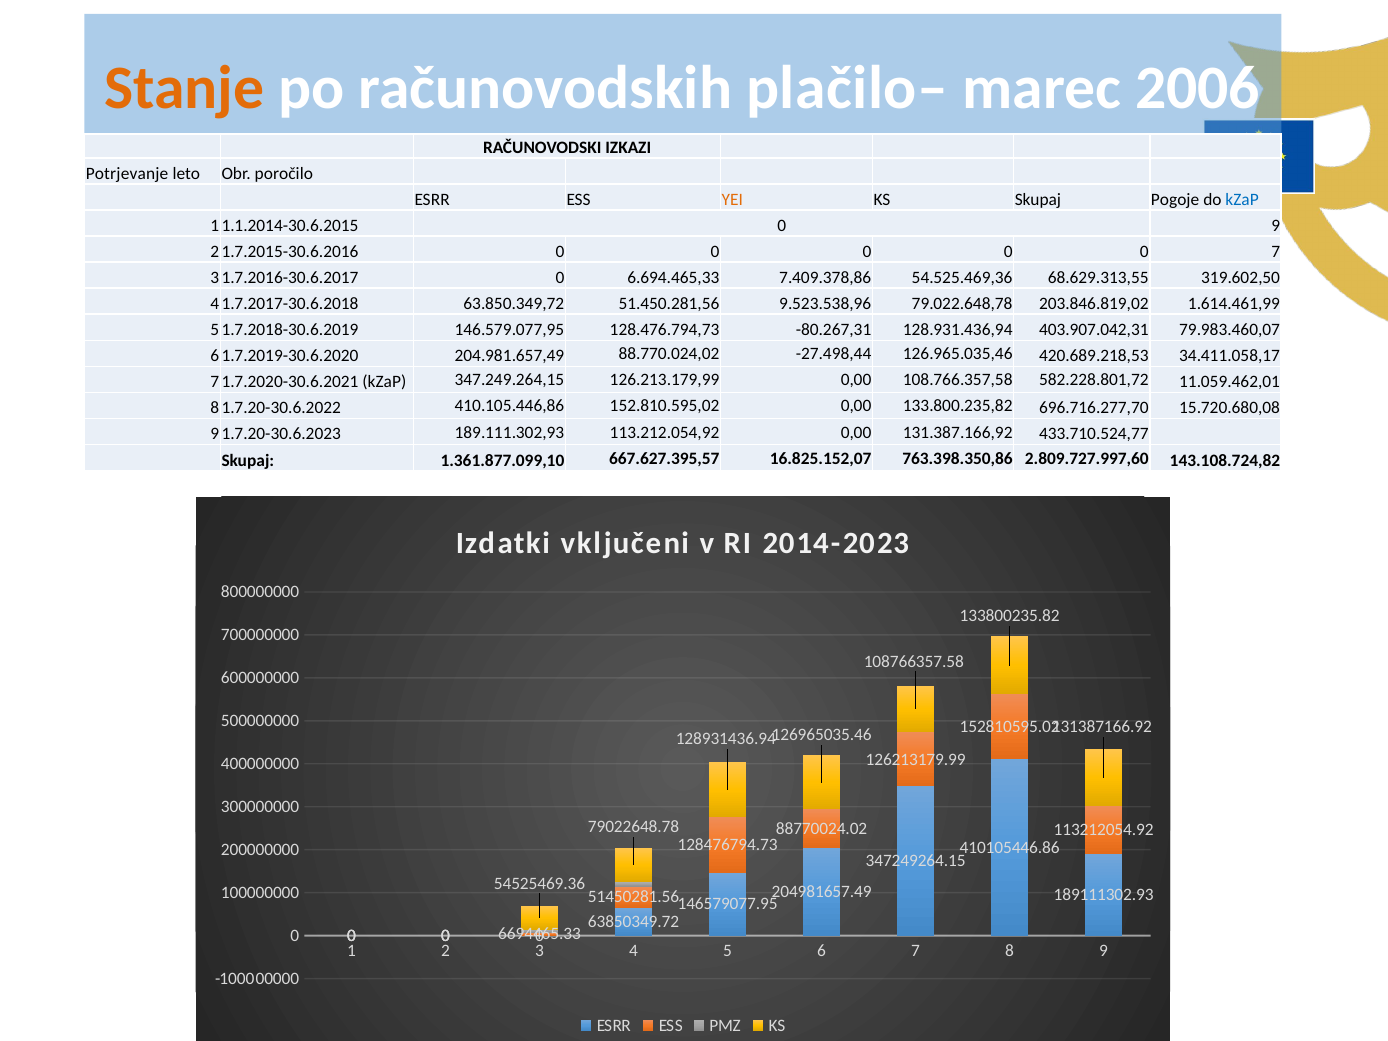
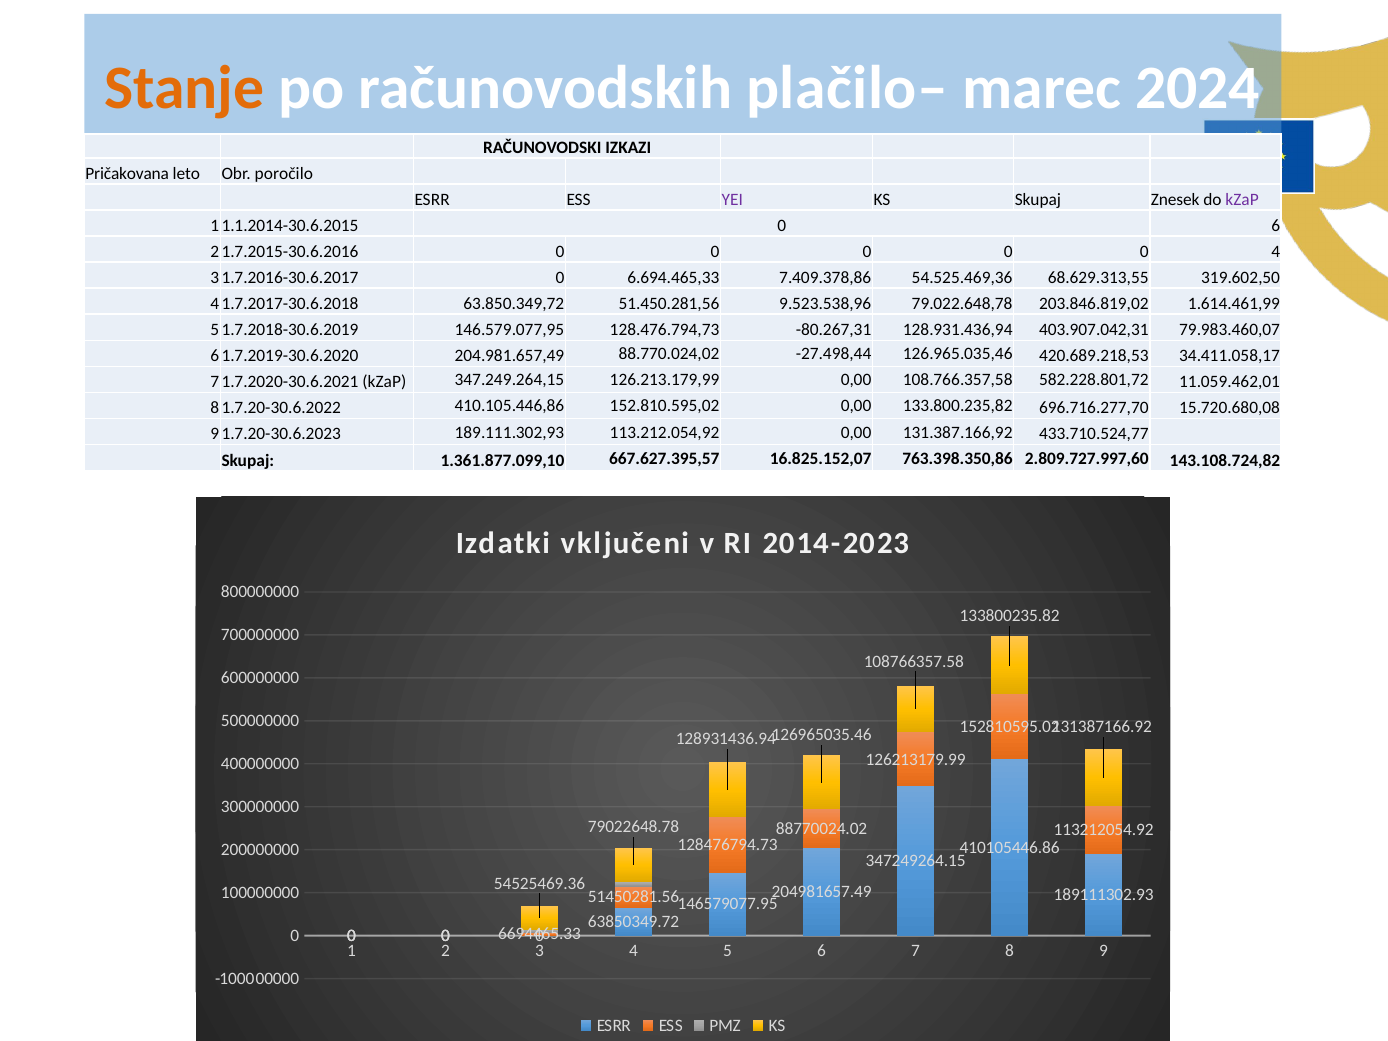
2006: 2006 -> 2024
Potrjevanje: Potrjevanje -> Pričakovana
YEI colour: orange -> purple
Pogoje: Pogoje -> Znesek
kZaP at (1242, 200) colour: blue -> purple
9 at (1276, 226): 9 -> 6
7 at (1276, 252): 7 -> 4
